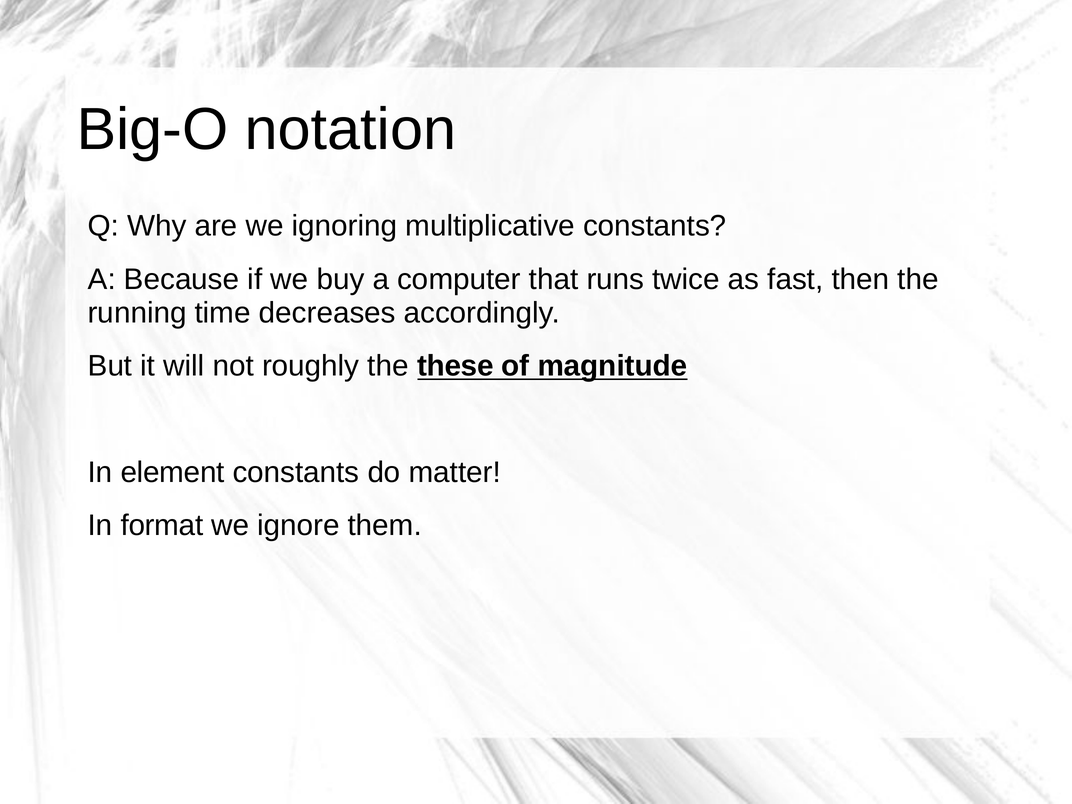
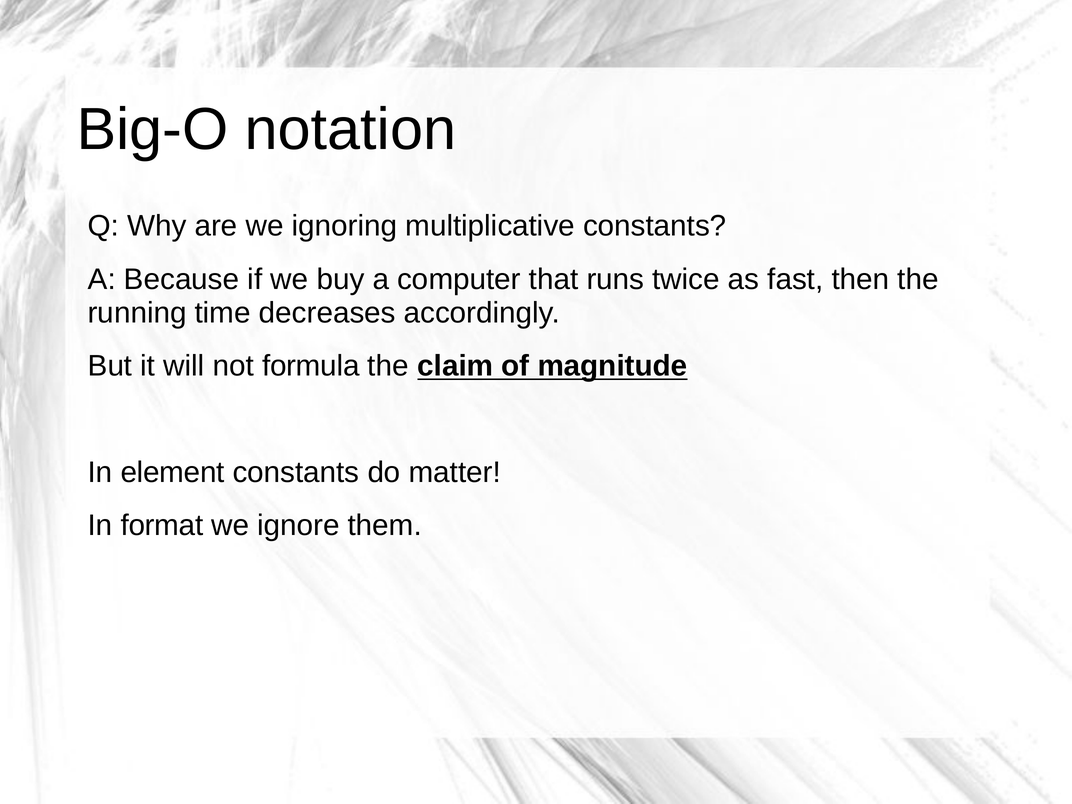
roughly: roughly -> formula
these: these -> claim
